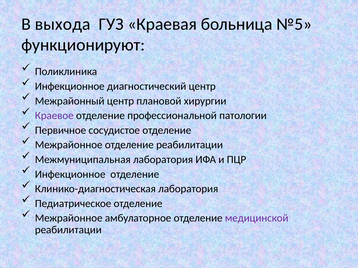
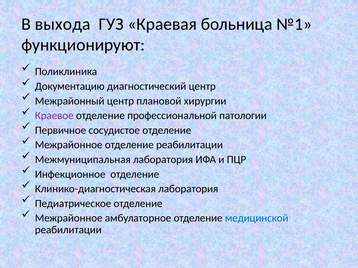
№5: №5 -> №1
Инфекционное at (70, 86): Инфекционное -> Документацию
медицинской colour: purple -> blue
